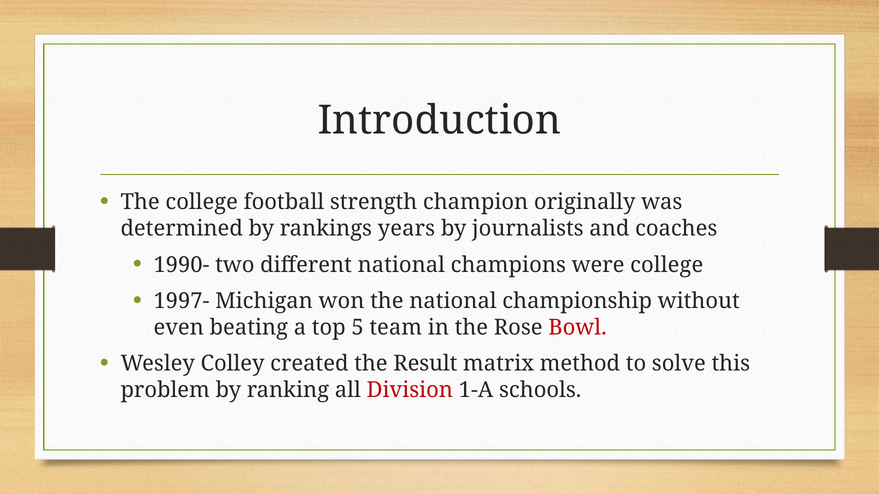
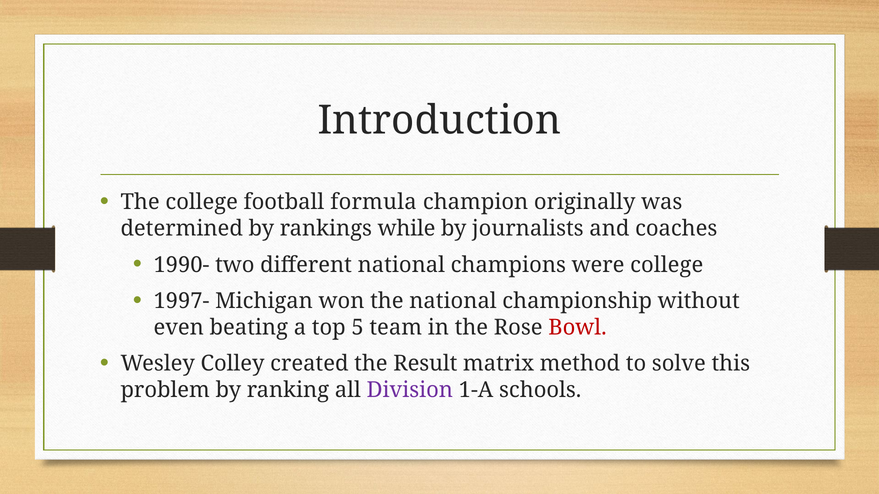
strength: strength -> formula
years: years -> while
Division colour: red -> purple
